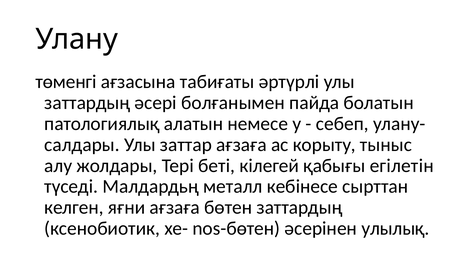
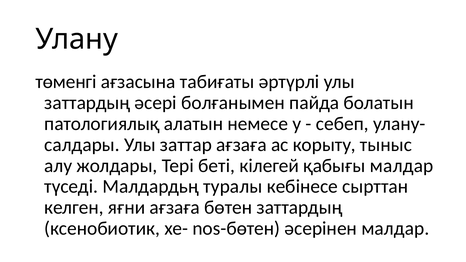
қабығы егілетін: егілетін -> малдар
металл: металл -> туралы
әсерінен улылық: улылық -> малдар
